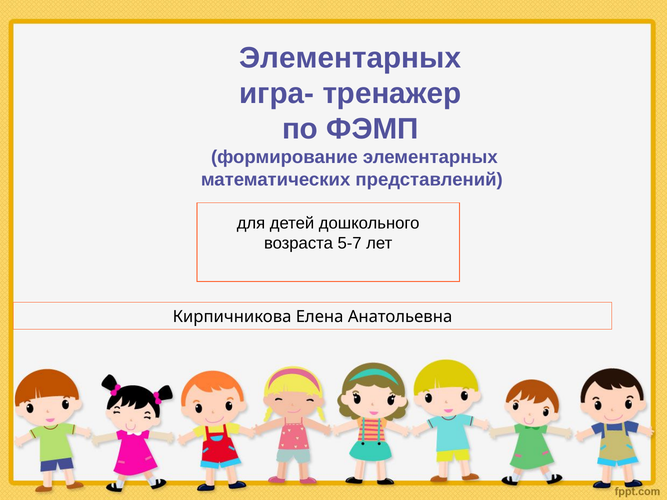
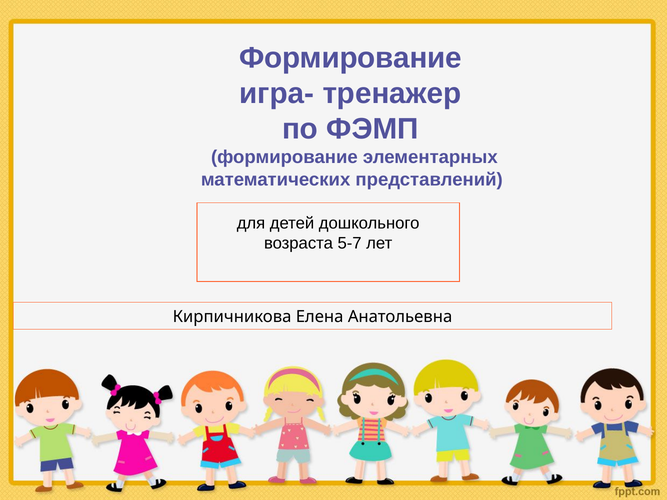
Элементарных at (350, 58): Элементарных -> Формирование
